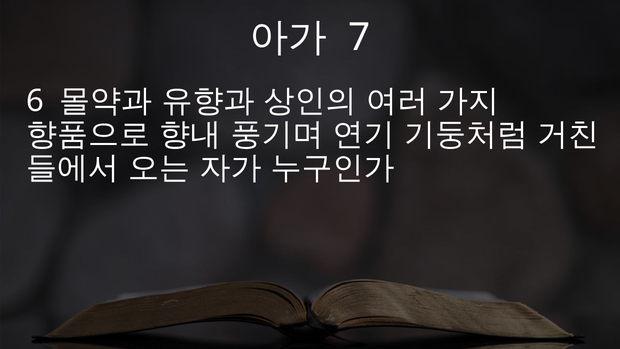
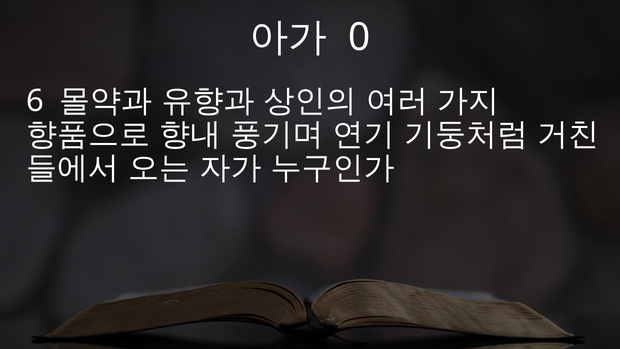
7: 7 -> 0
